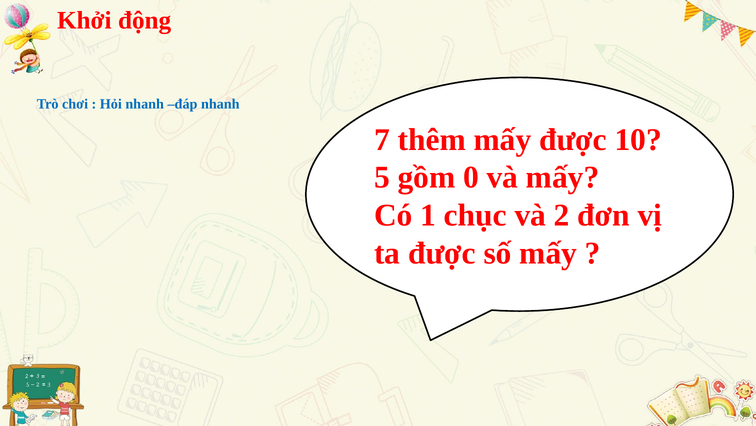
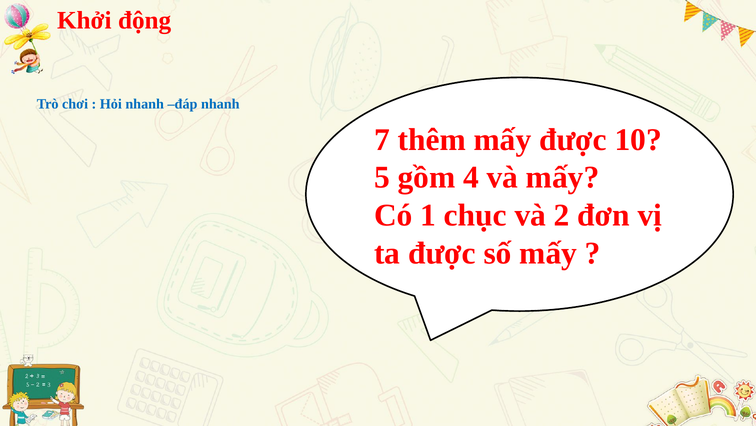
0: 0 -> 4
